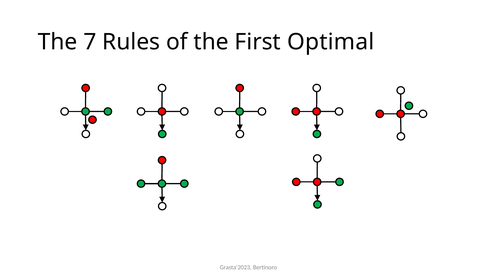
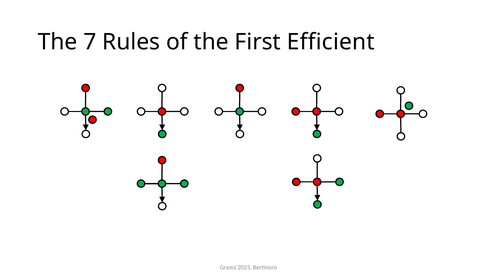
Optimal: Optimal -> Efficient
